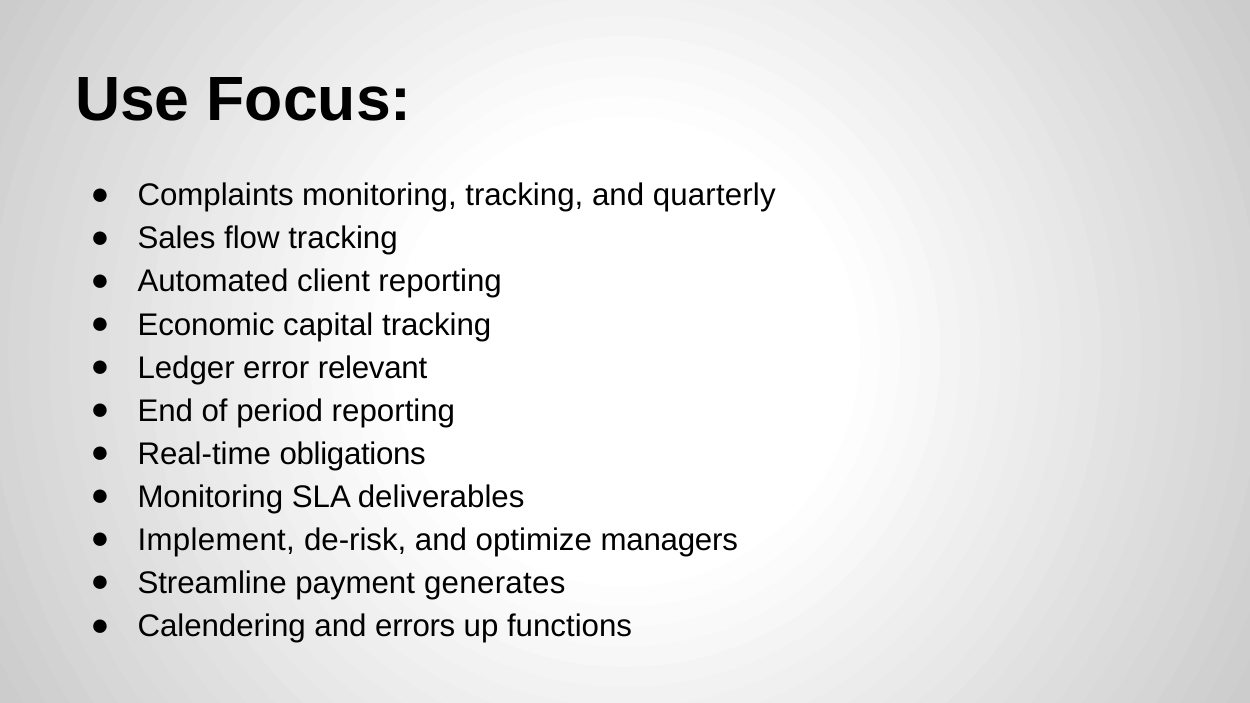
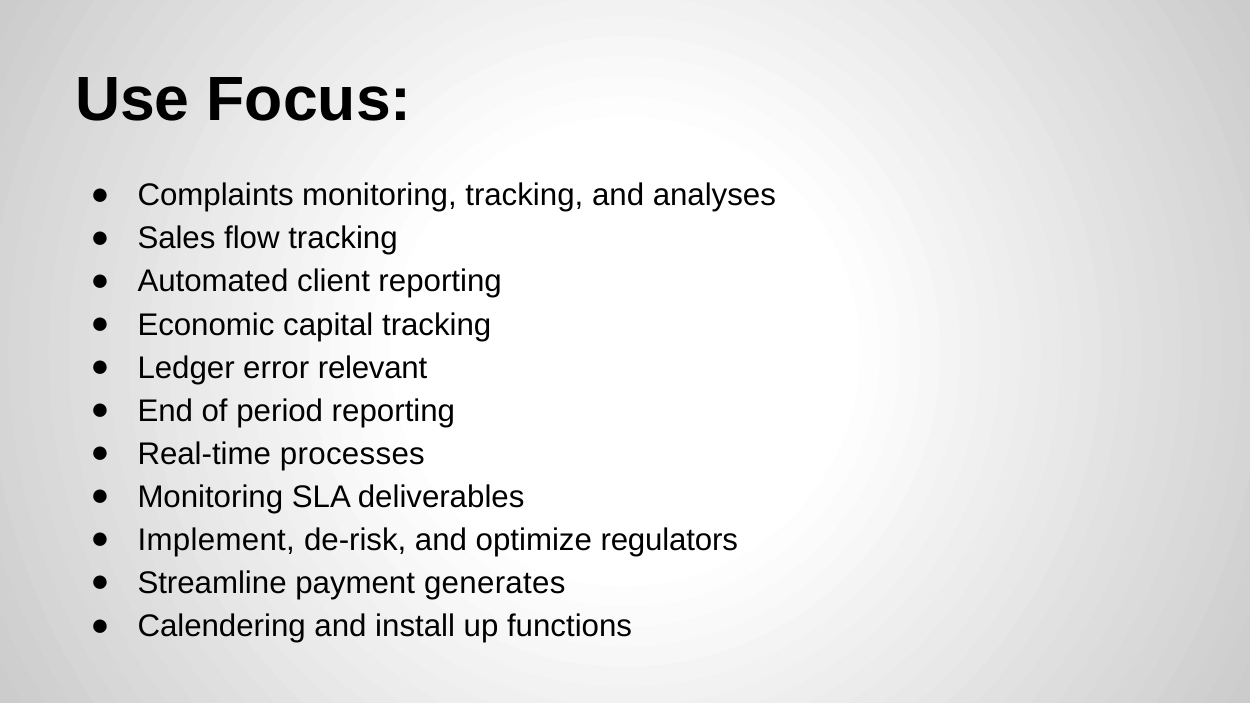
quarterly: quarterly -> analyses
obligations: obligations -> processes
managers: managers -> regulators
errors: errors -> install
